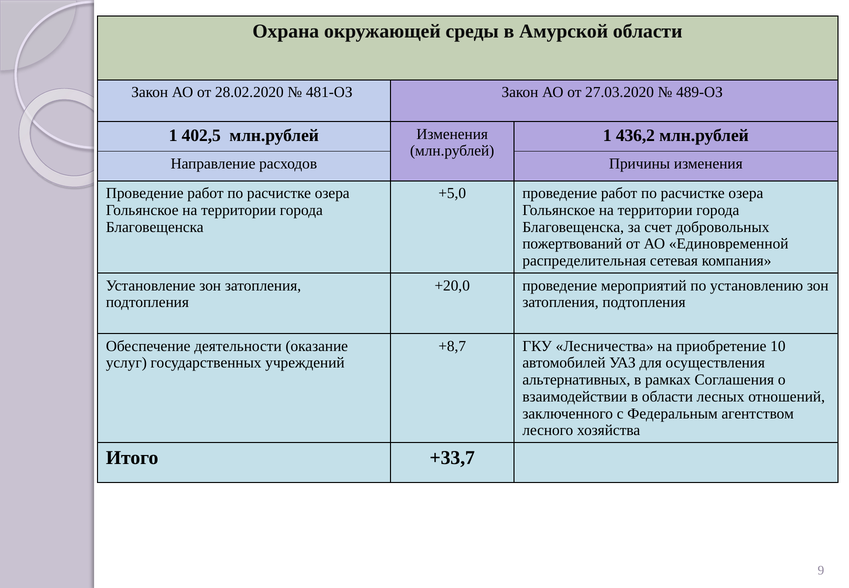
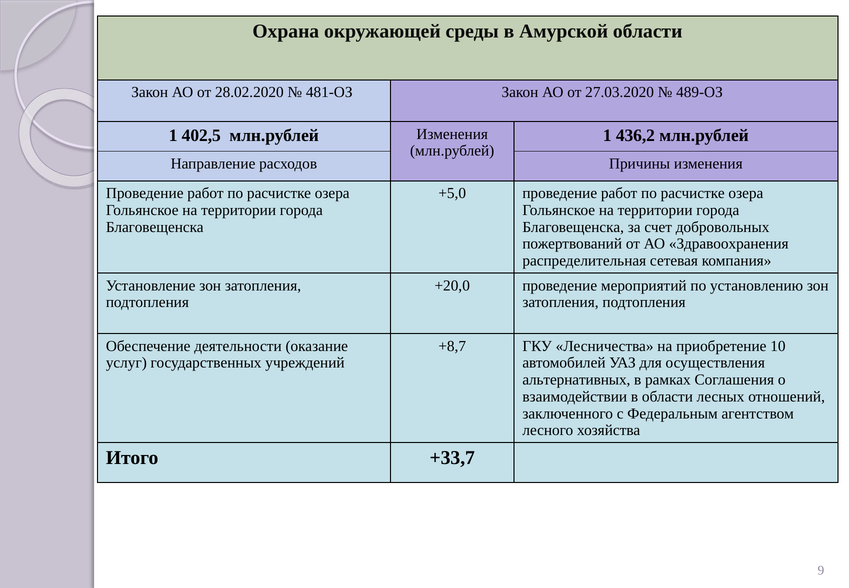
Единовременной: Единовременной -> Здравоохранения
